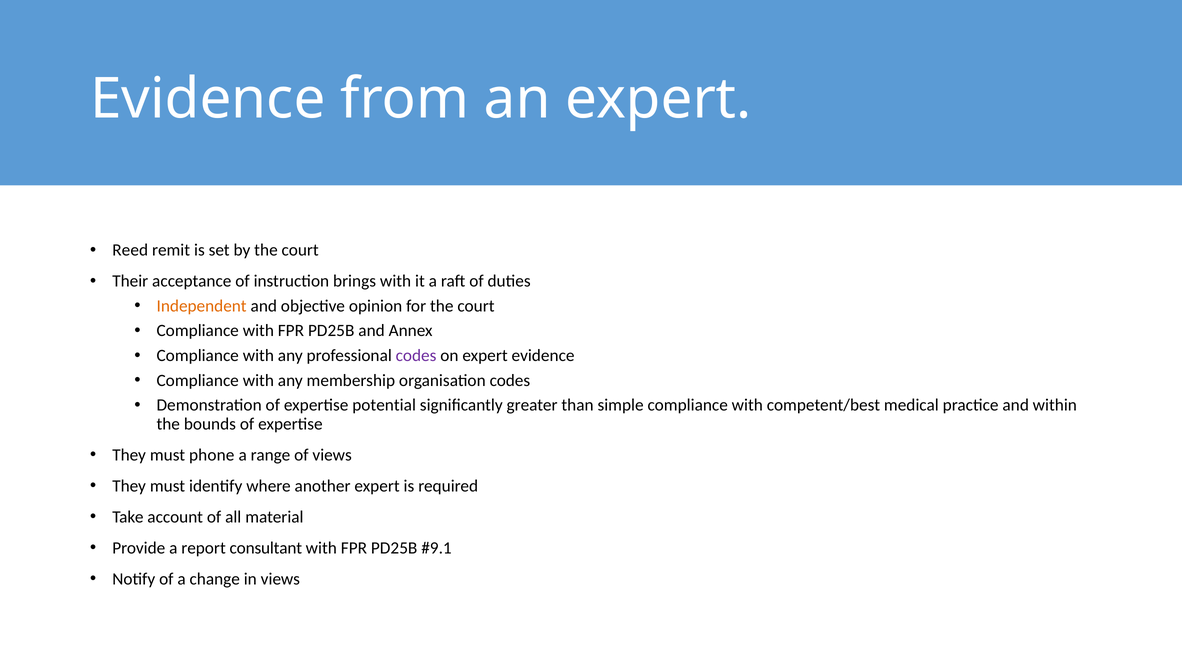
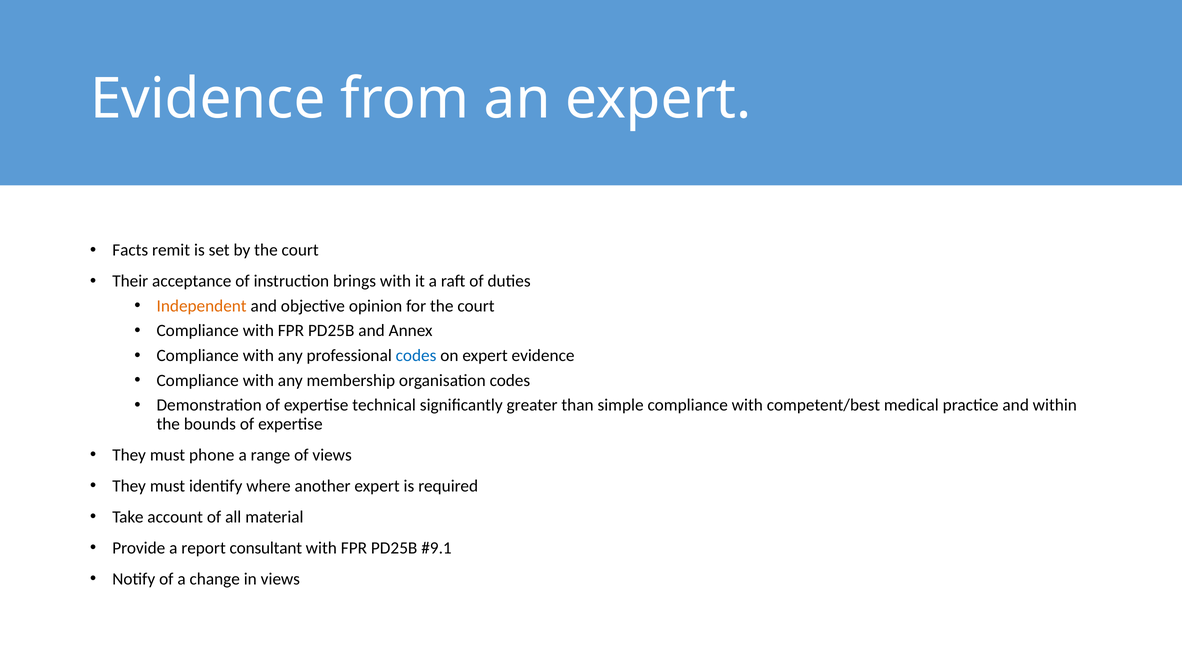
Reed: Reed -> Facts
codes at (416, 356) colour: purple -> blue
potential: potential -> technical
